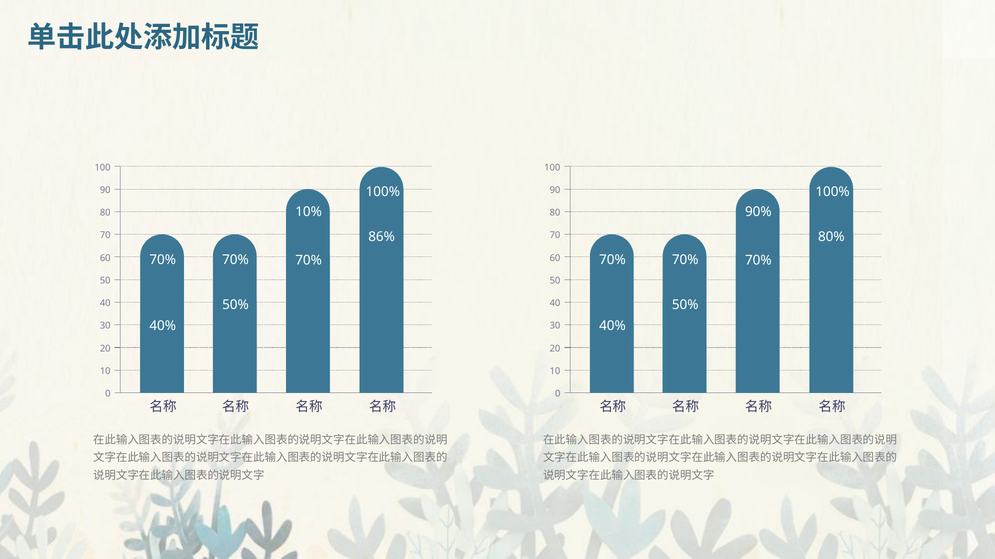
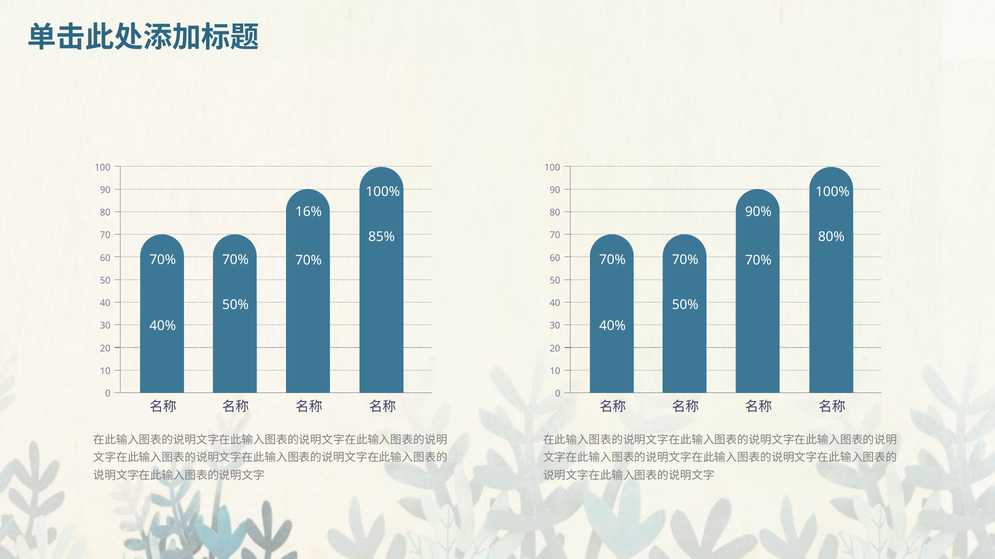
10%: 10% -> 16%
86%: 86% -> 85%
